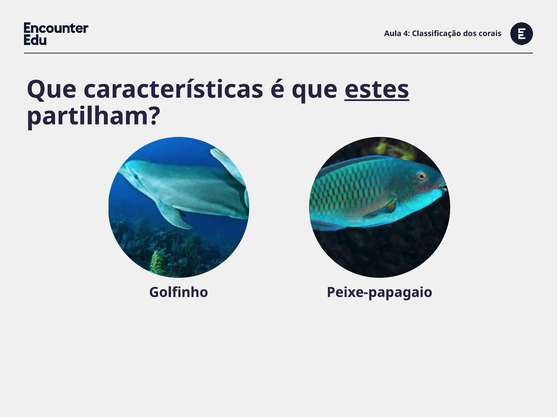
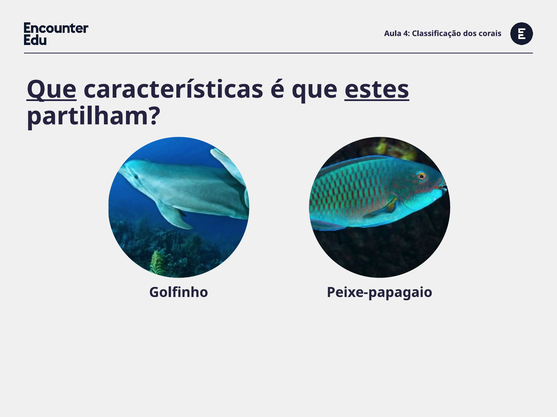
Que at (52, 90) underline: none -> present
